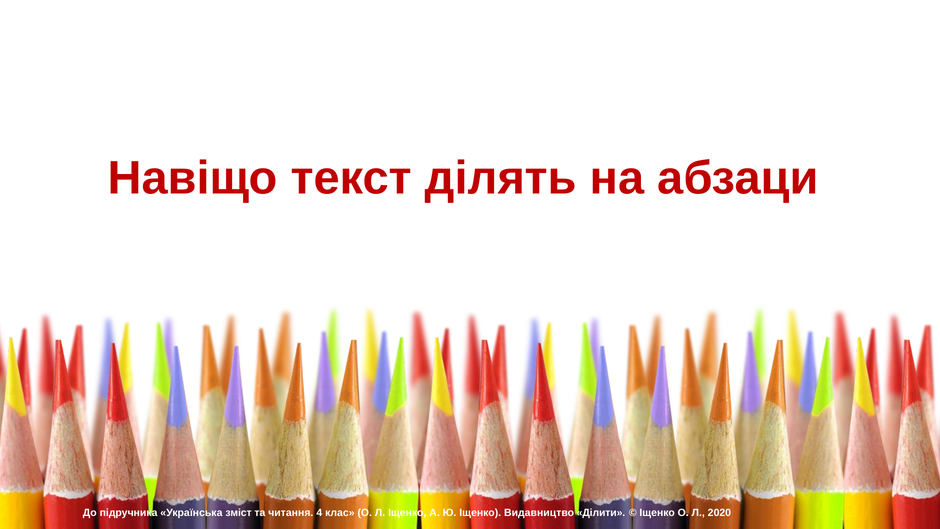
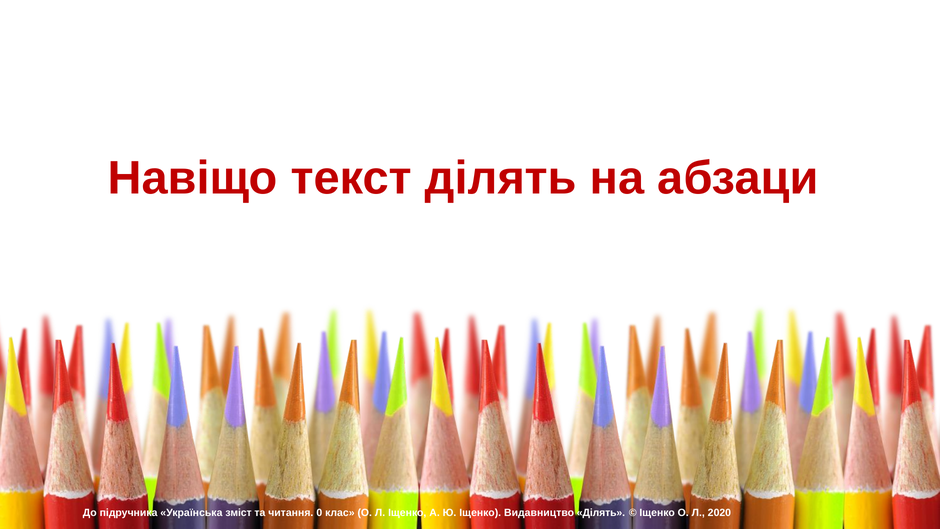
4: 4 -> 0
Видавництво Ділити: Ділити -> Ділять
